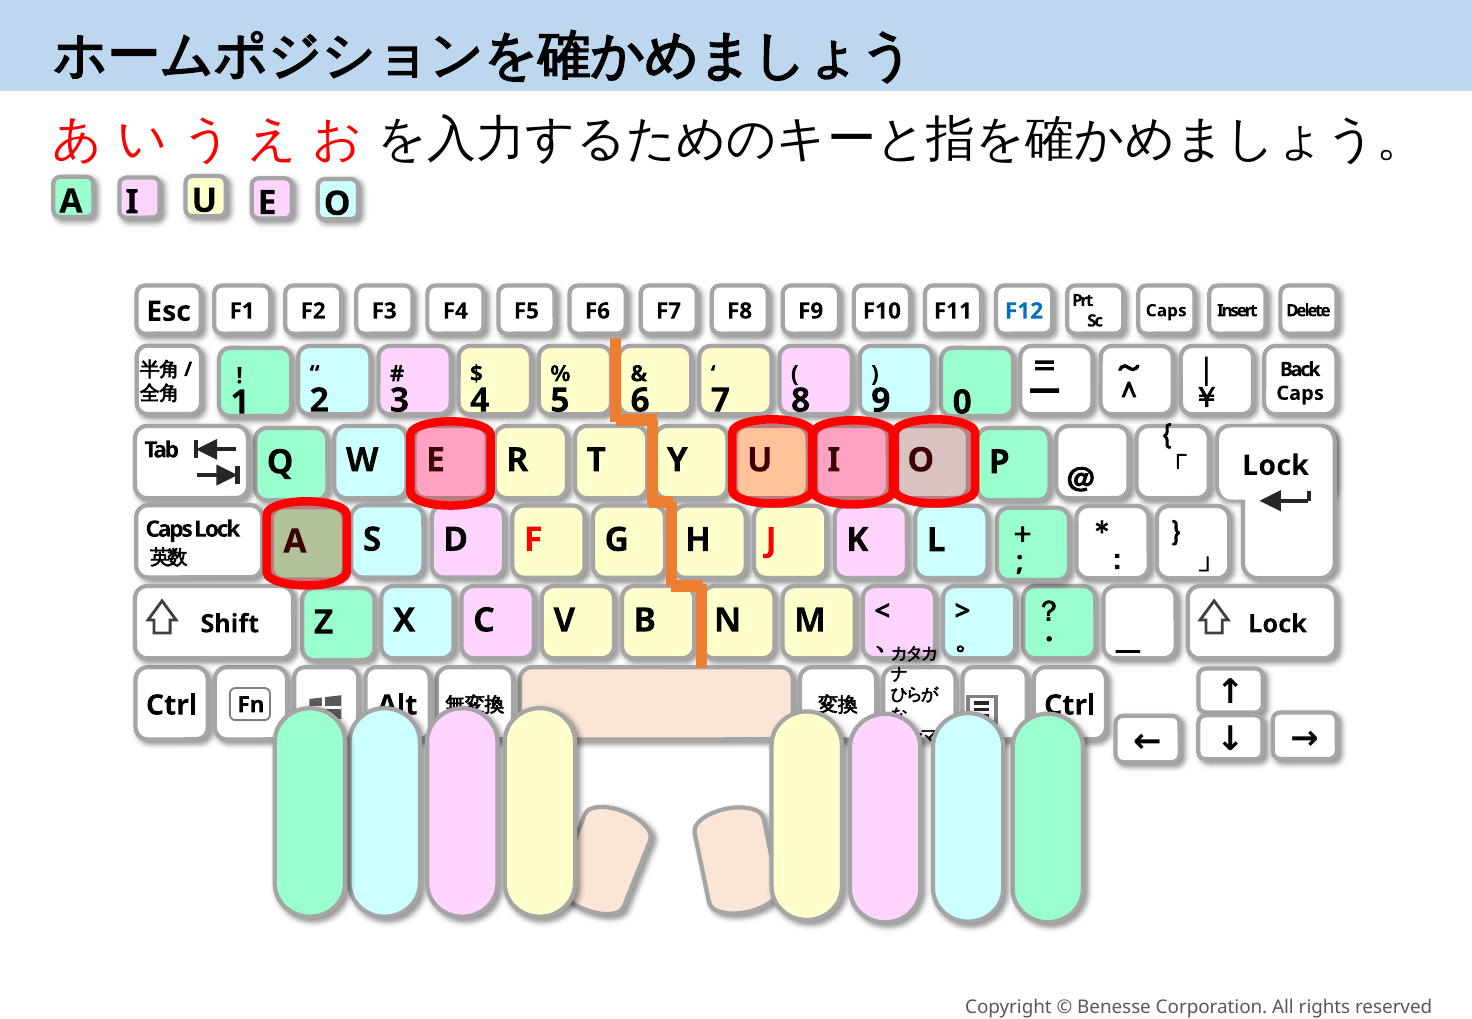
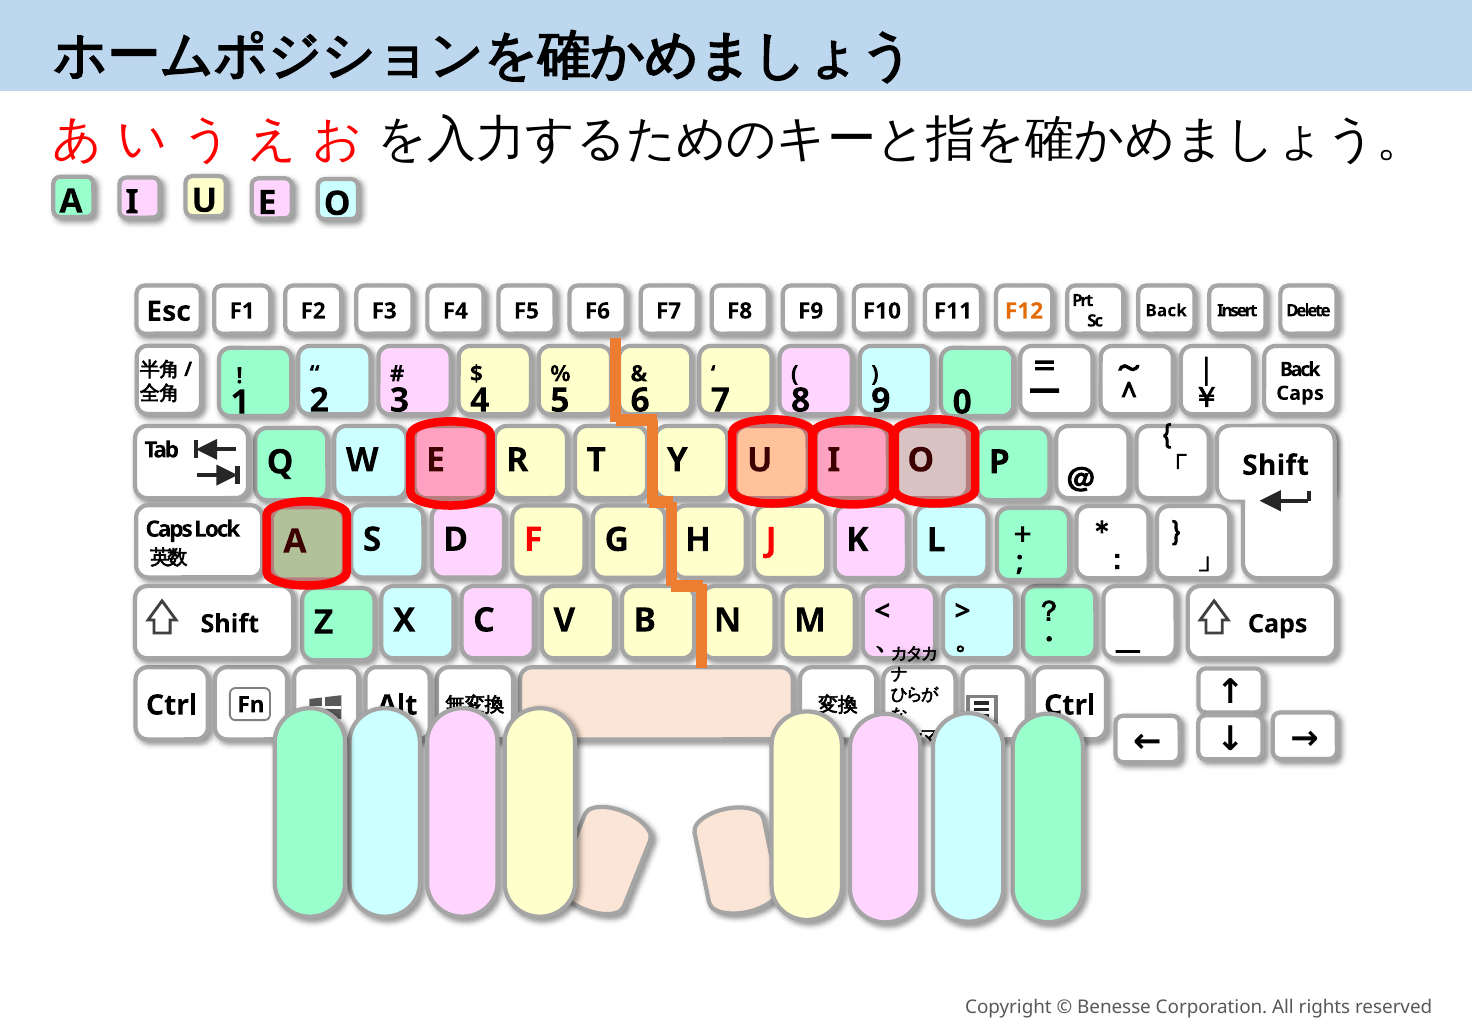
F12 colour: blue -> orange
Caps at (1166, 311): Caps -> Back
Lock at (1276, 466): Lock -> Shift
Lock at (1278, 624): Lock -> Caps
